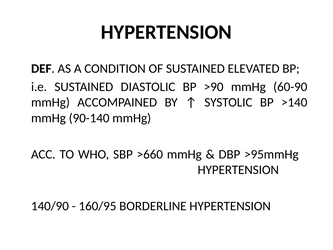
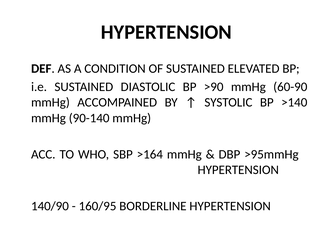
>660: >660 -> >164
